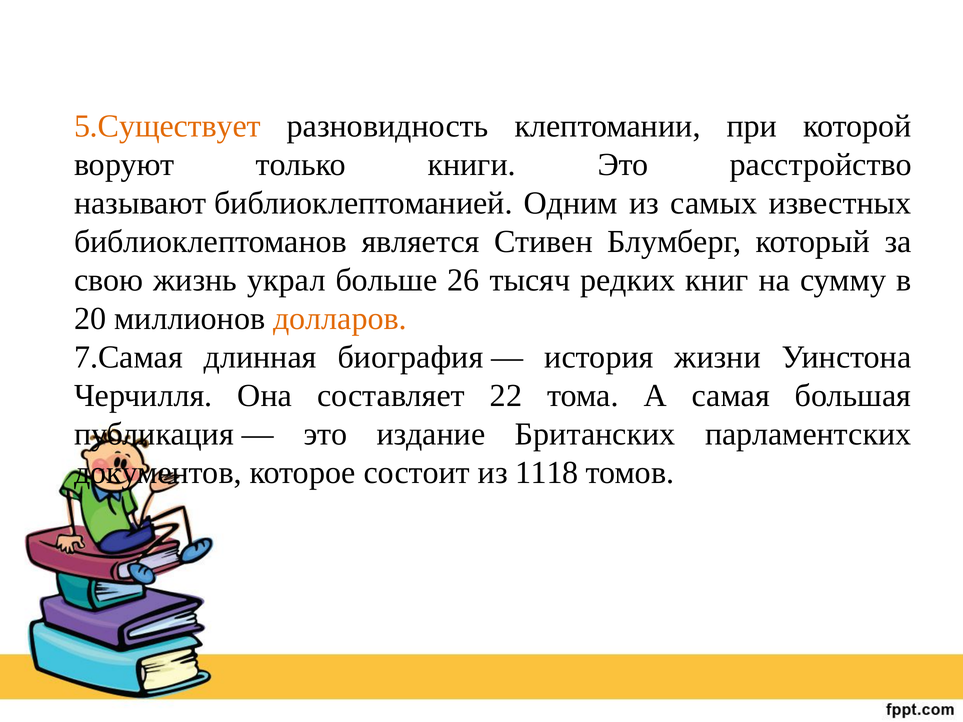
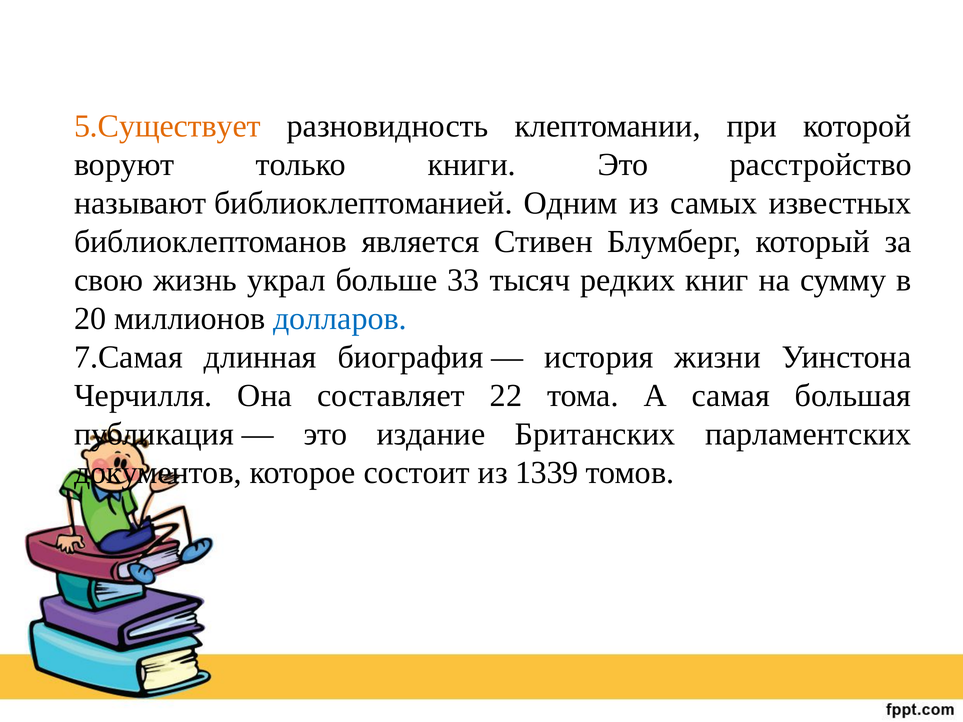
26: 26 -> 33
долларов colour: orange -> blue
1118: 1118 -> 1339
